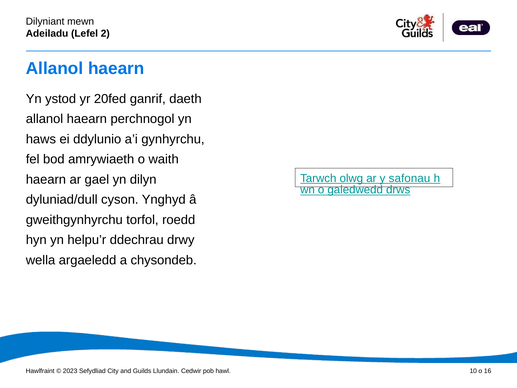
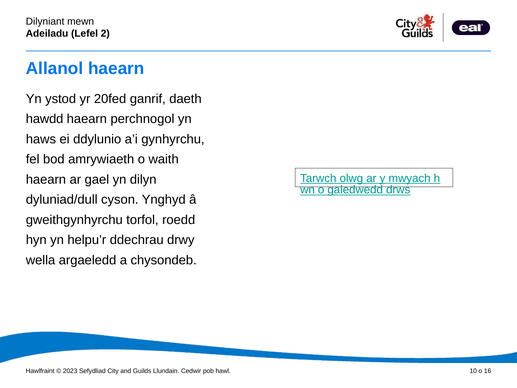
allanol at (45, 119): allanol -> hawdd
safonau: safonau -> mwyach
